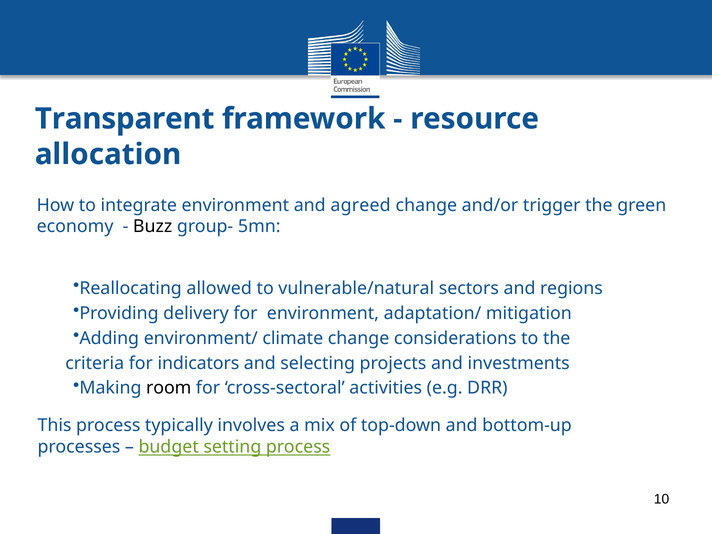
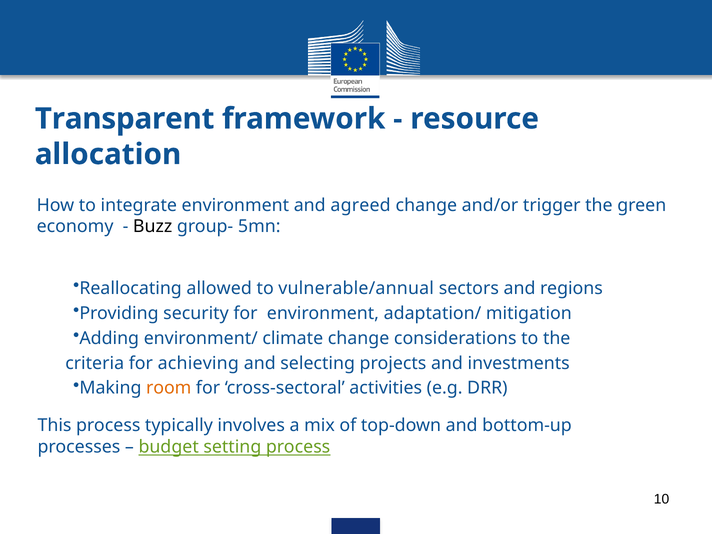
vulnerable/natural: vulnerable/natural -> vulnerable/annual
delivery: delivery -> security
indicators: indicators -> achieving
room colour: black -> orange
